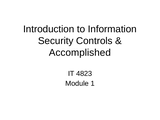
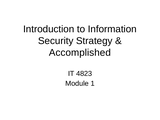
Controls: Controls -> Strategy
